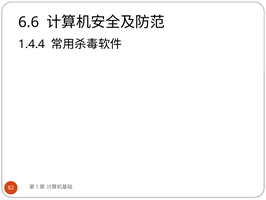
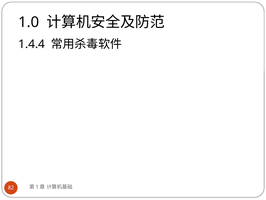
6.6: 6.6 -> 1.0
